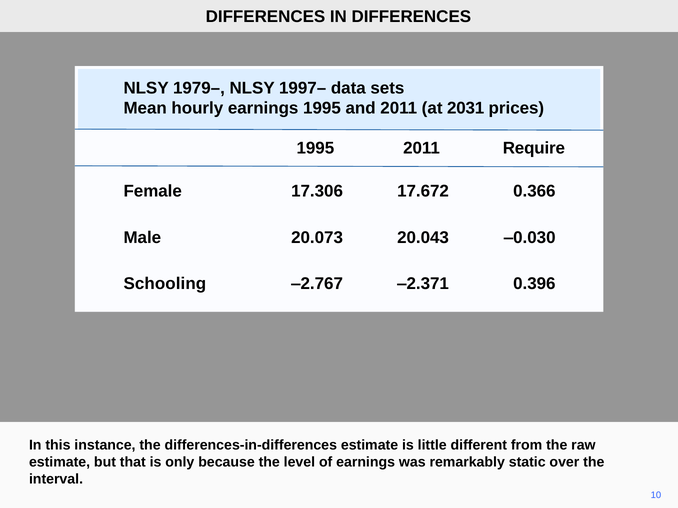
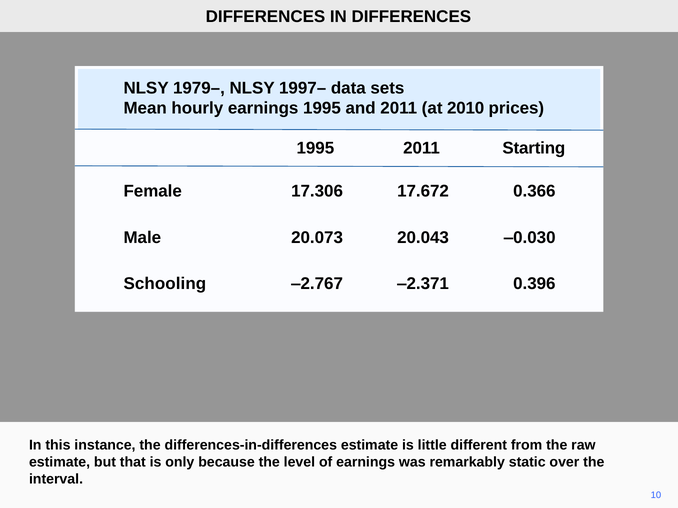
2031: 2031 -> 2010
Require: Require -> Starting
